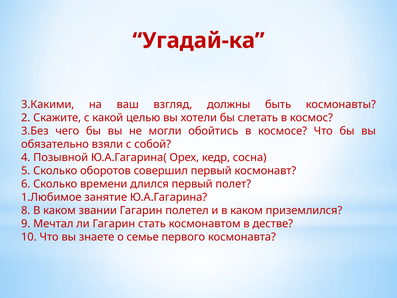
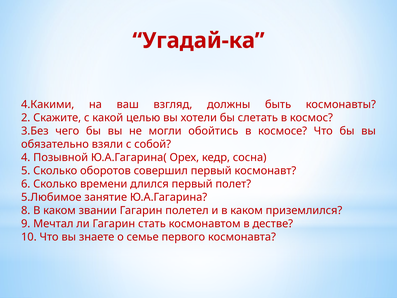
3.Какими: 3.Какими -> 4.Какими
1.Любимое: 1.Любимое -> 5.Любимое
